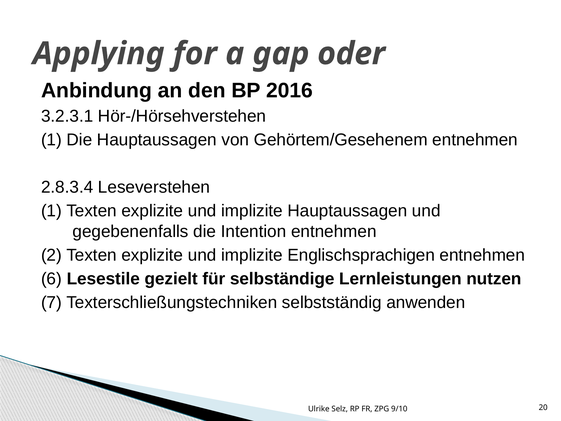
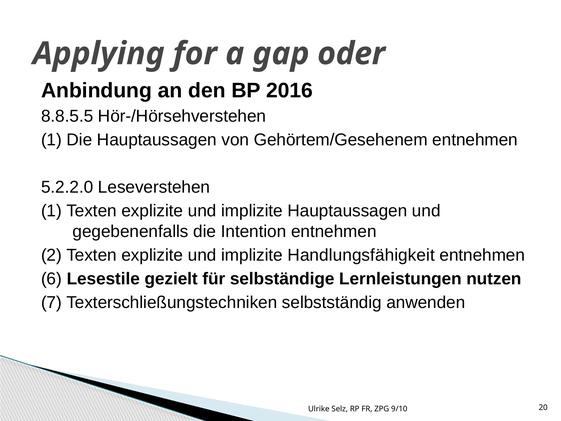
3.2.3.1: 3.2.3.1 -> 8.8.5.5
2.8.3.4: 2.8.3.4 -> 5.2.2.0
Englischsprachigen: Englischsprachigen -> Handlungsfähigkeit
